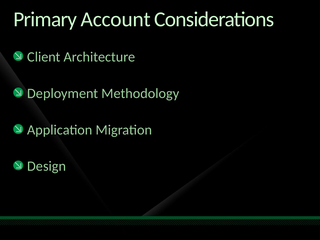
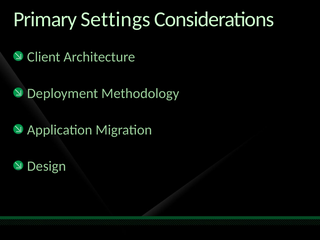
Account: Account -> Settings
